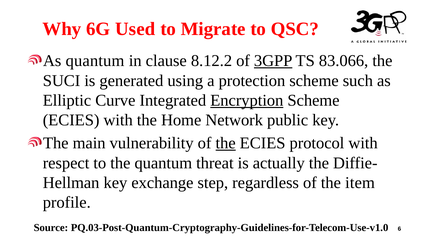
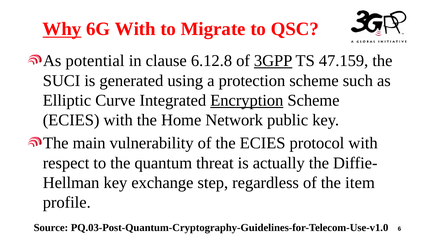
Why underline: none -> present
6G Used: Used -> With
As quantum: quantum -> potential
8.12.2: 8.12.2 -> 6.12.8
83.066: 83.066 -> 47.159
the at (226, 144) underline: present -> none
